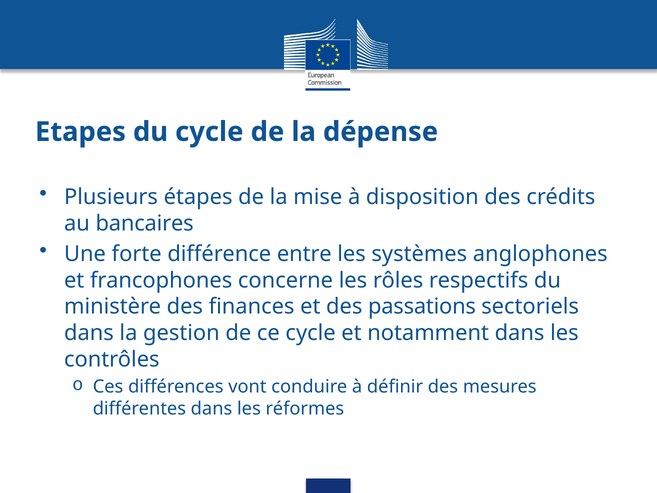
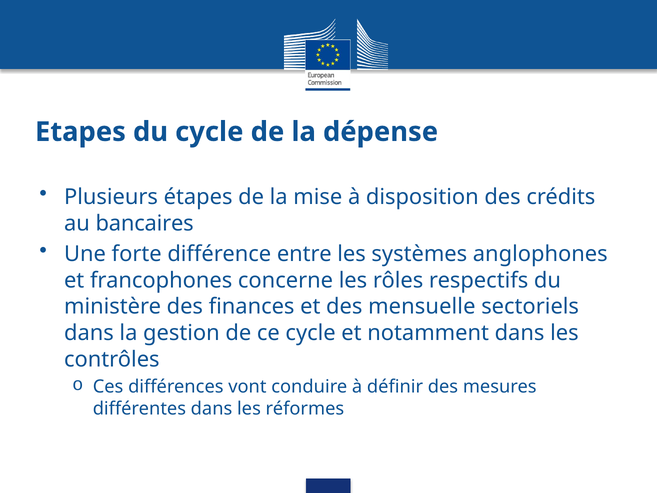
passations: passations -> mensuelle
